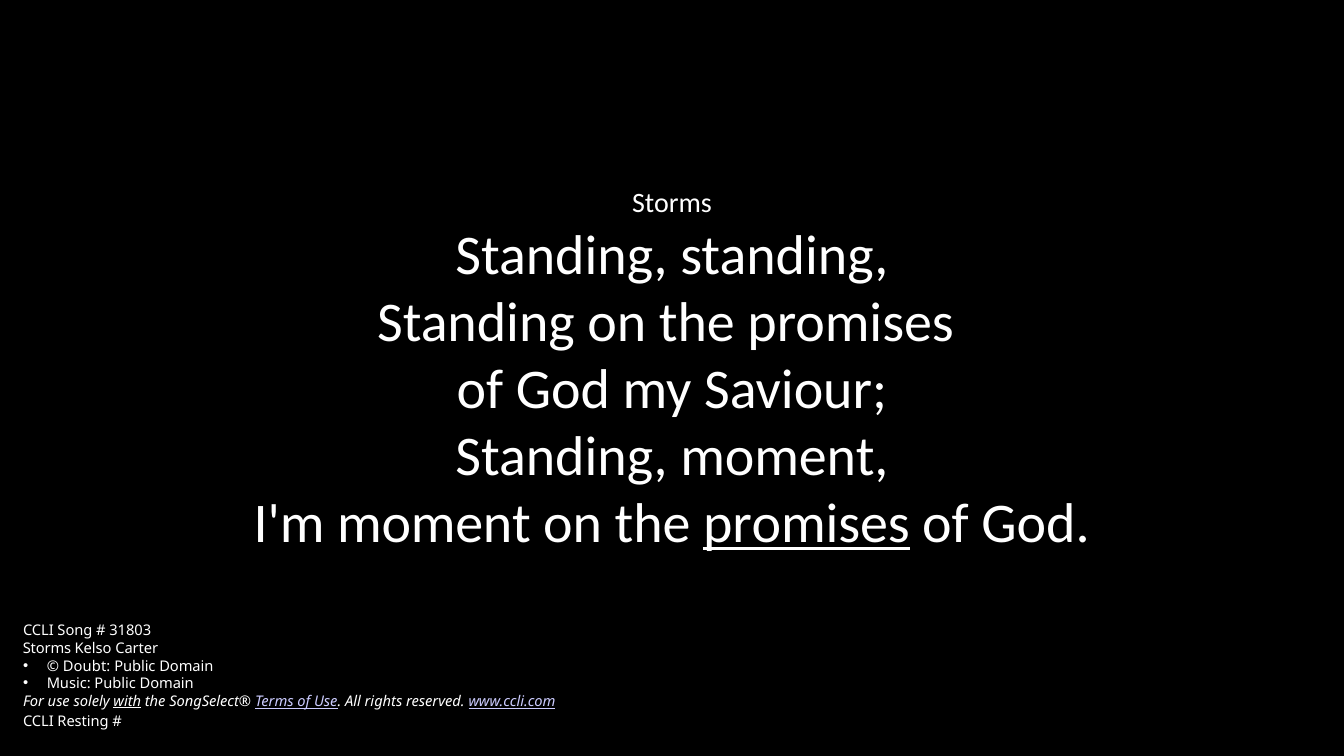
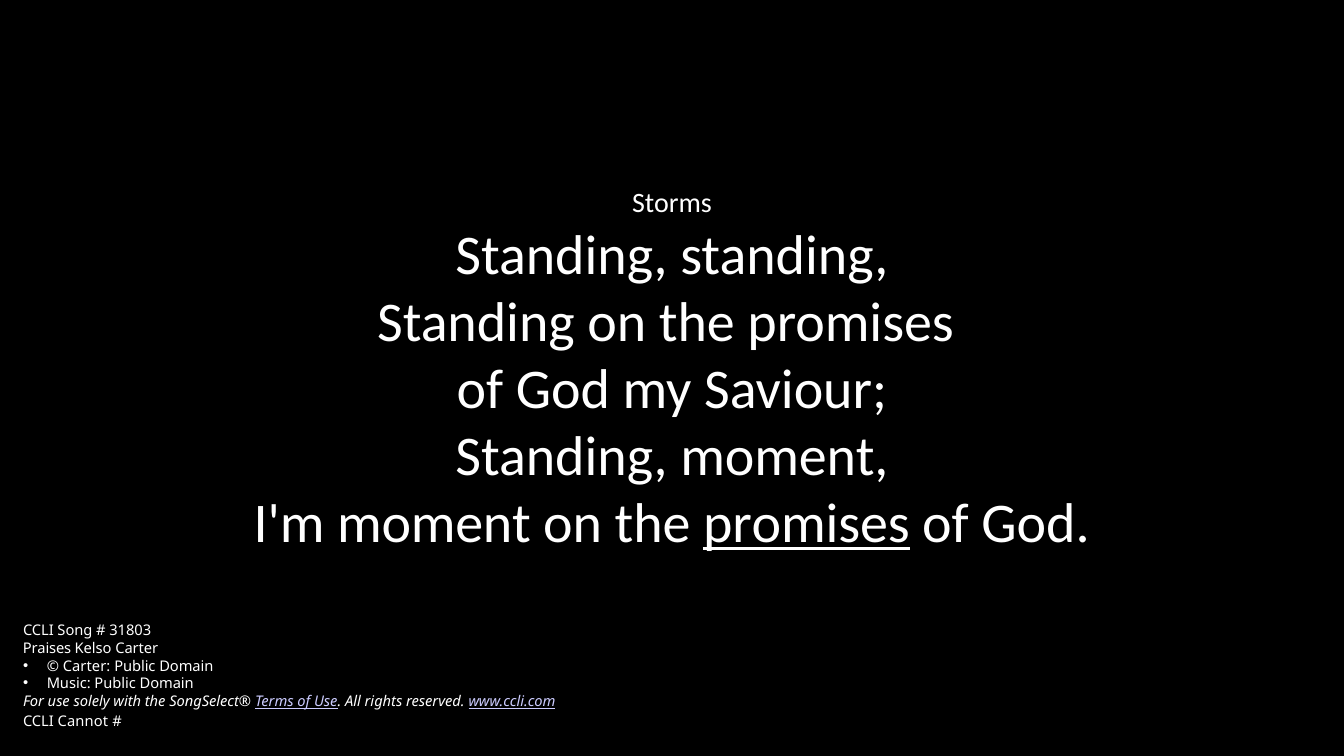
Storms at (47, 649): Storms -> Praises
Doubt at (87, 666): Doubt -> Carter
with underline: present -> none
Resting: Resting -> Cannot
